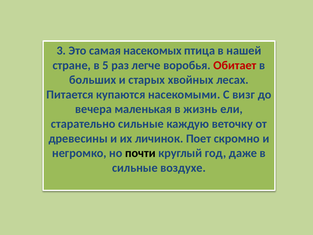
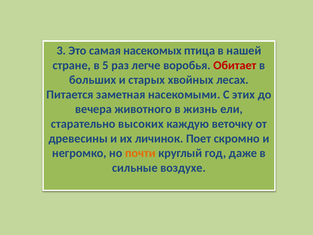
купаются: купаются -> заметная
визг: визг -> этих
маленькая: маленькая -> животного
старательно сильные: сильные -> высоких
почти colour: black -> orange
